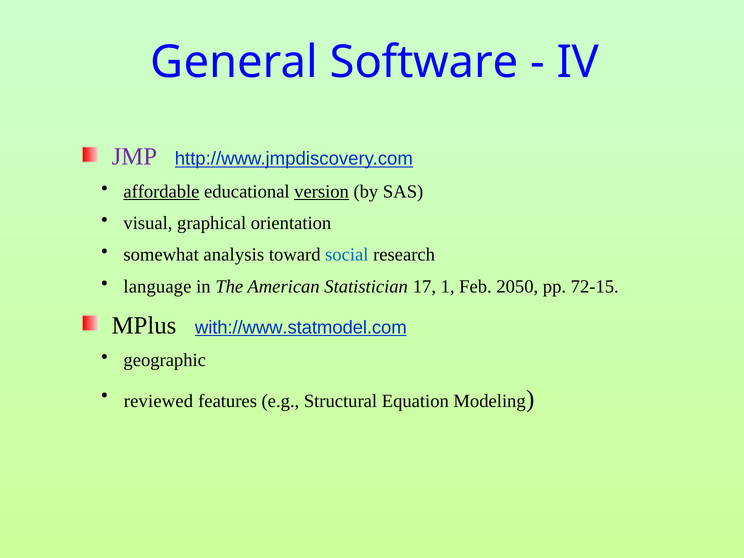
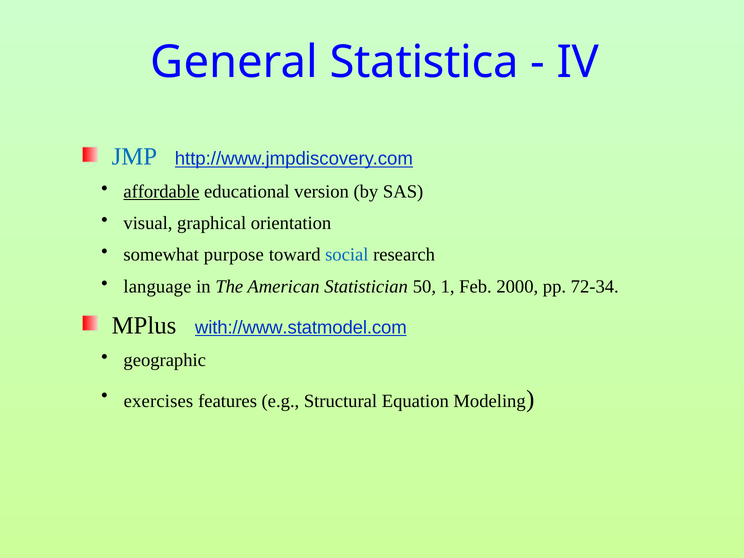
Software: Software -> Statistica
JMP colour: purple -> blue
version underline: present -> none
analysis: analysis -> purpose
17: 17 -> 50
2050: 2050 -> 2000
72-15: 72-15 -> 72-34
reviewed: reviewed -> exercises
